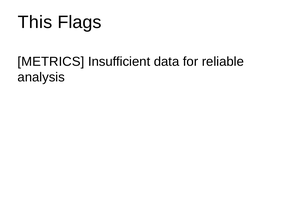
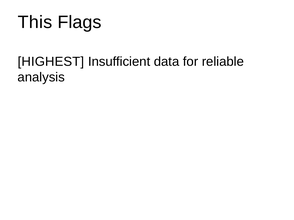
METRICS: METRICS -> HIGHEST
